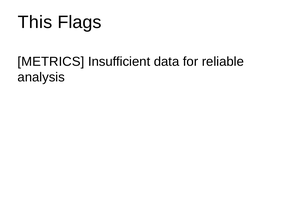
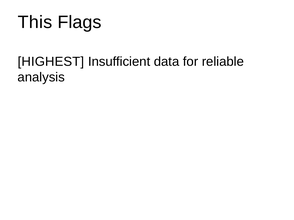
METRICS: METRICS -> HIGHEST
